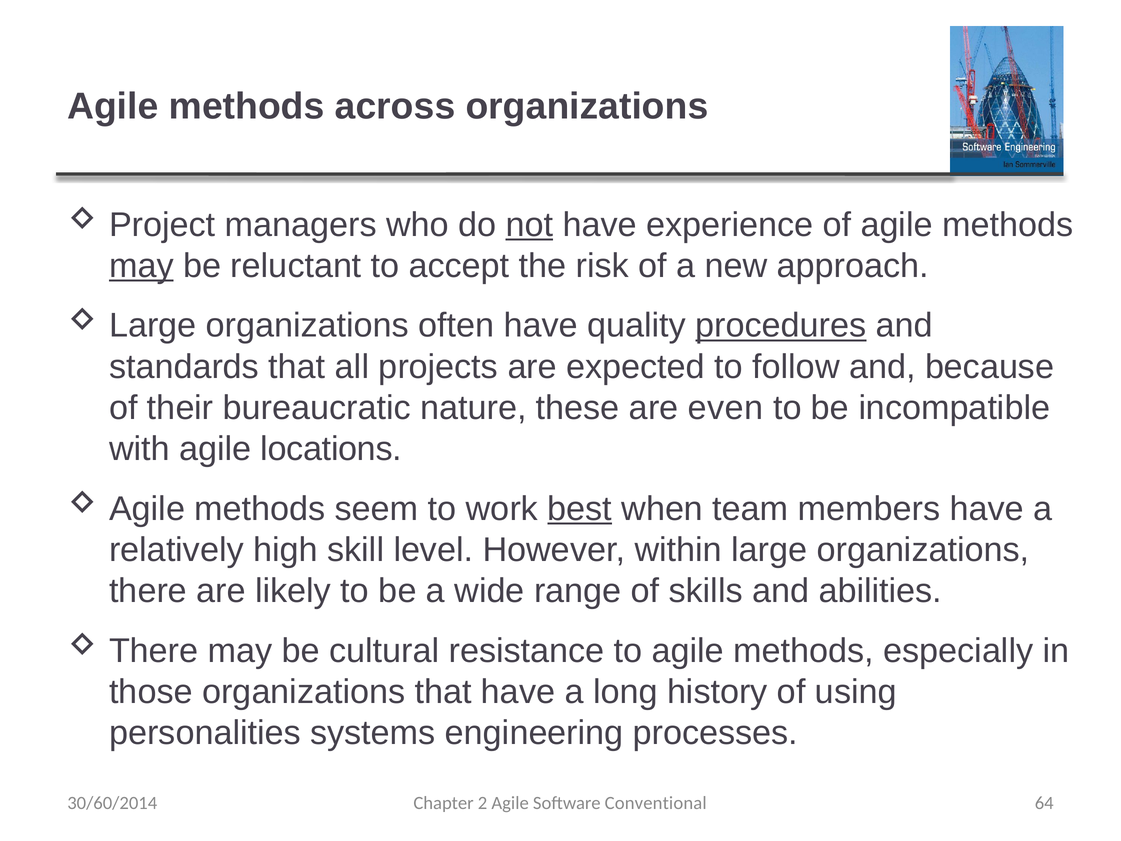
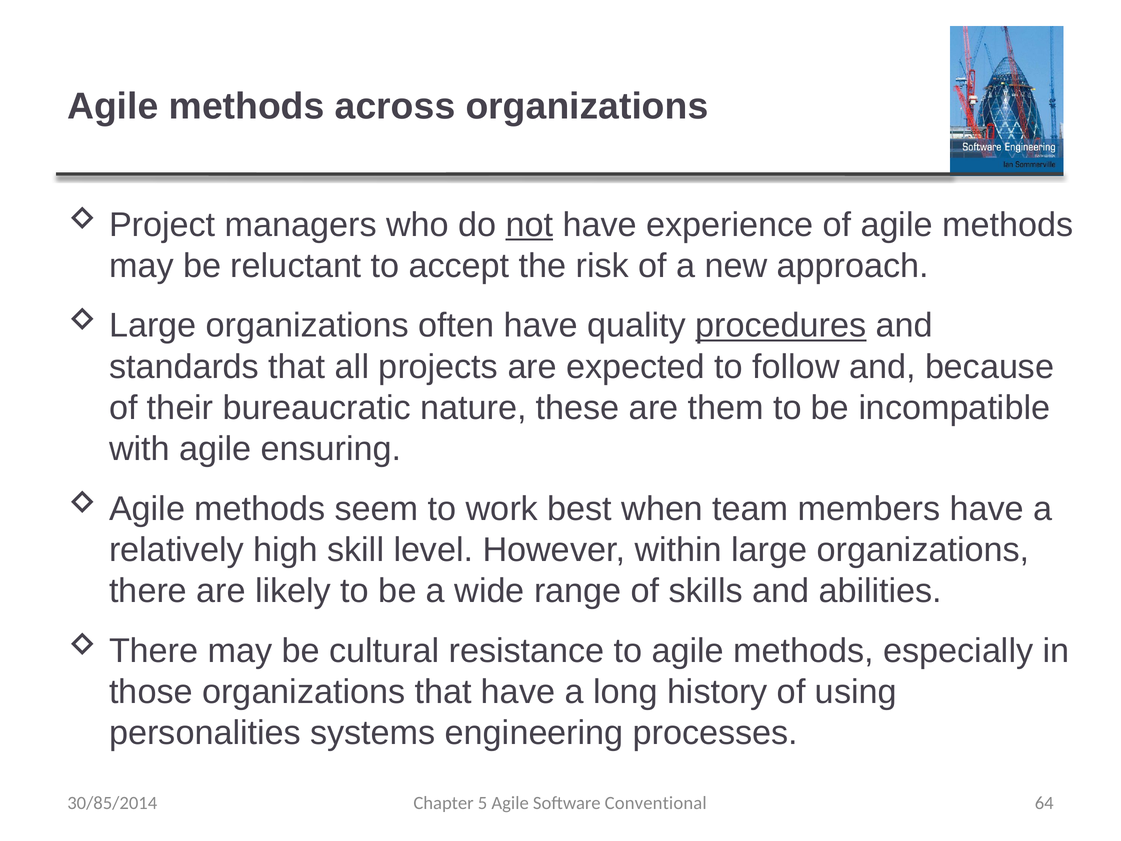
may at (141, 266) underline: present -> none
even: even -> them
locations: locations -> ensuring
best underline: present -> none
30/60/2014: 30/60/2014 -> 30/85/2014
2: 2 -> 5
